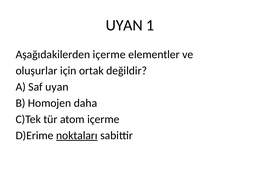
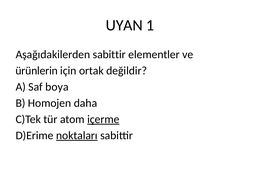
Aşağıdakilerden içerme: içerme -> sabittir
oluşurlar: oluşurlar -> ürünlerin
Saf uyan: uyan -> boya
içerme at (103, 119) underline: none -> present
